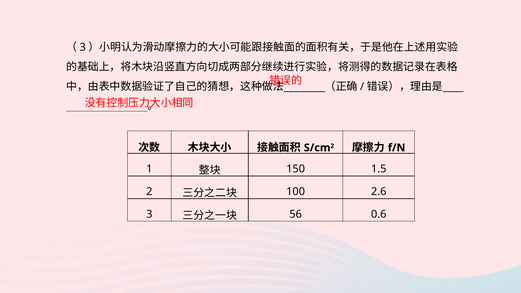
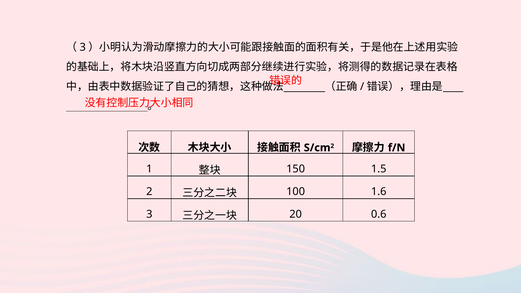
2.6: 2.6 -> 1.6
56: 56 -> 20
